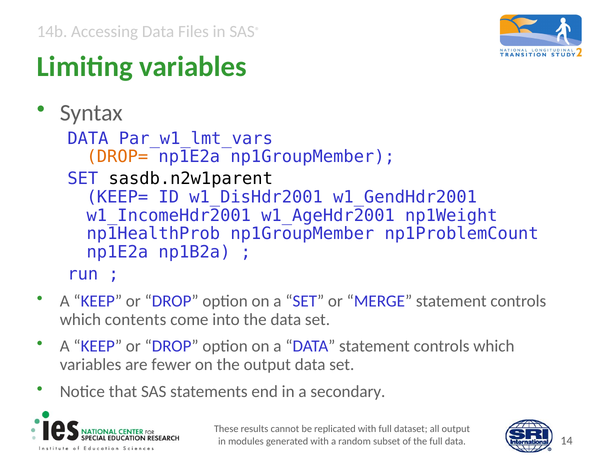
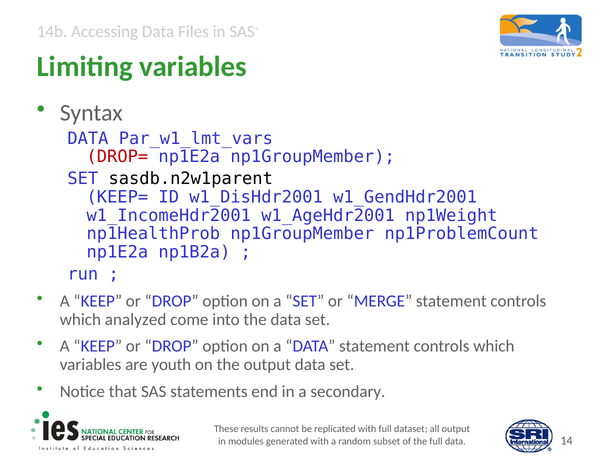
DROP= colour: orange -> red
contents: contents -> analyzed
fewer: fewer -> youth
